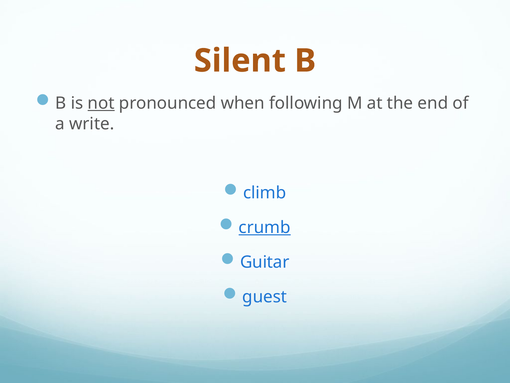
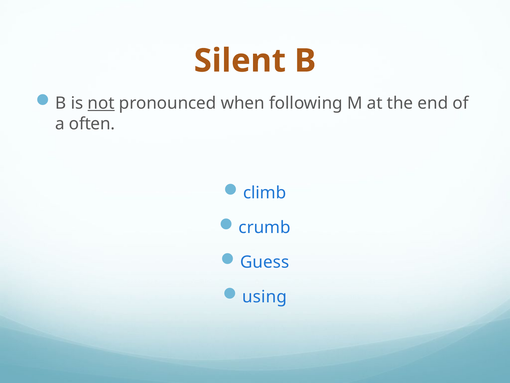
write: write -> often
crumb underline: present -> none
Guitar: Guitar -> Guess
guest: guest -> using
